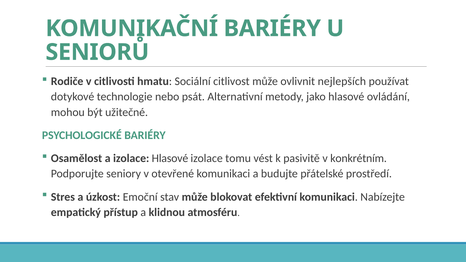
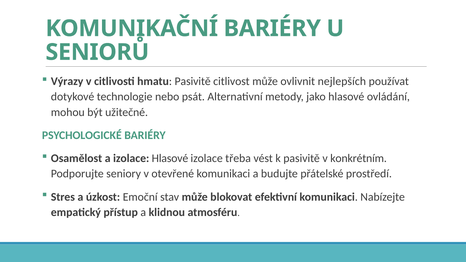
Rodiče: Rodiče -> Výrazy
hmatu Sociální: Sociální -> Pasivitě
tomu: tomu -> třeba
